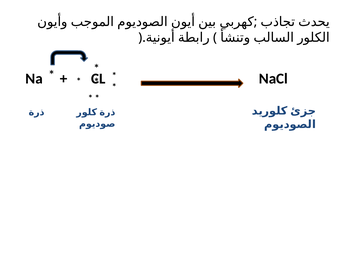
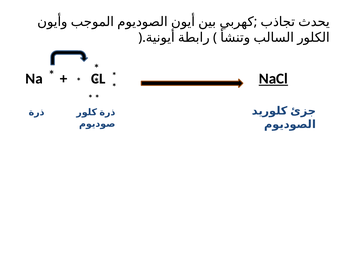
NaCl underline: none -> present
